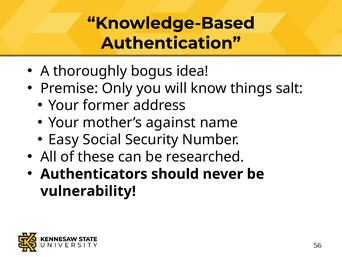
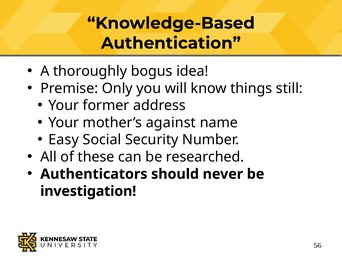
salt: salt -> still
vulnerability: vulnerability -> investigation
